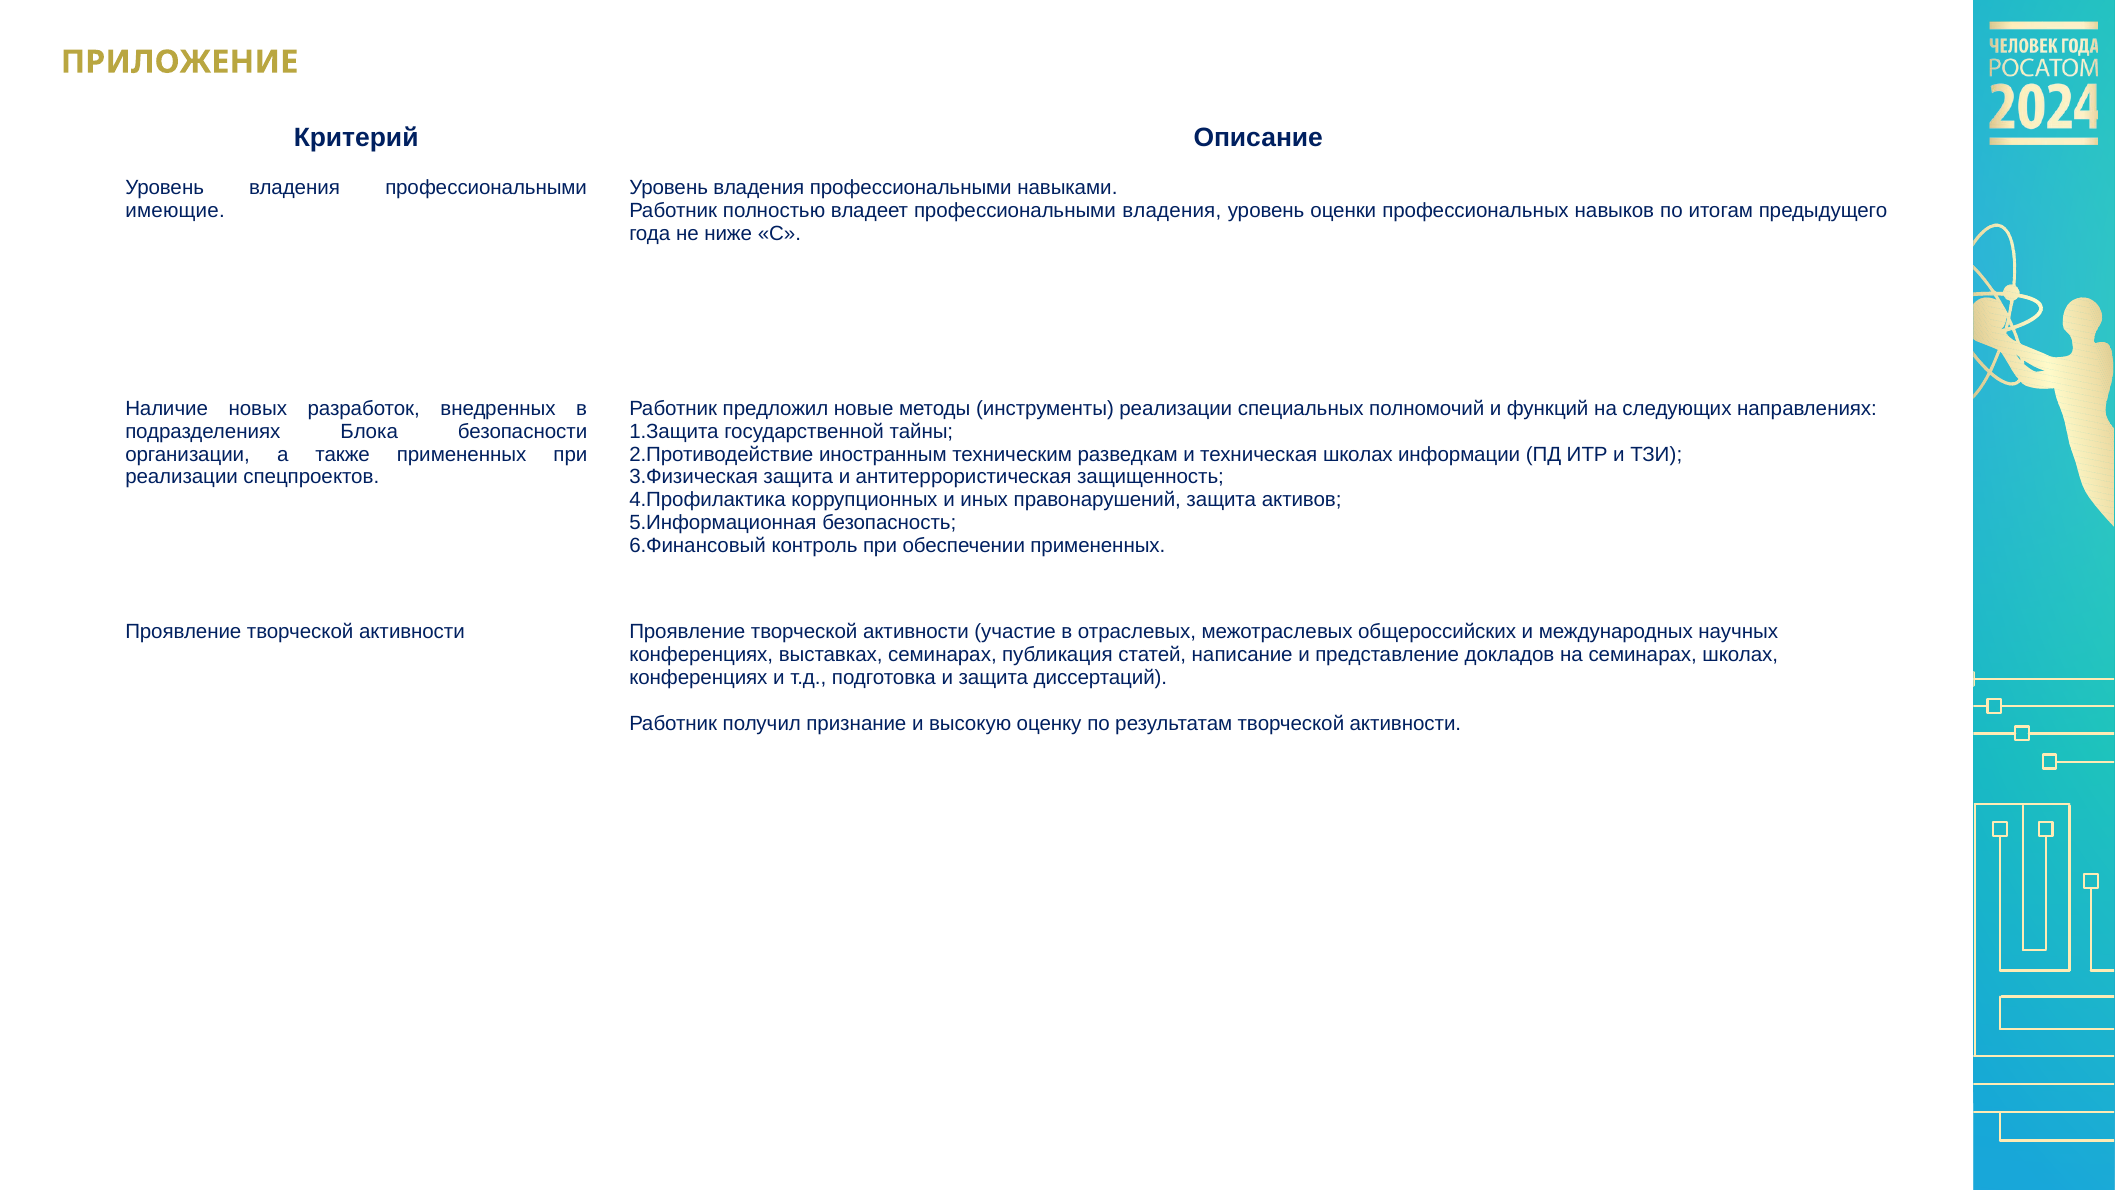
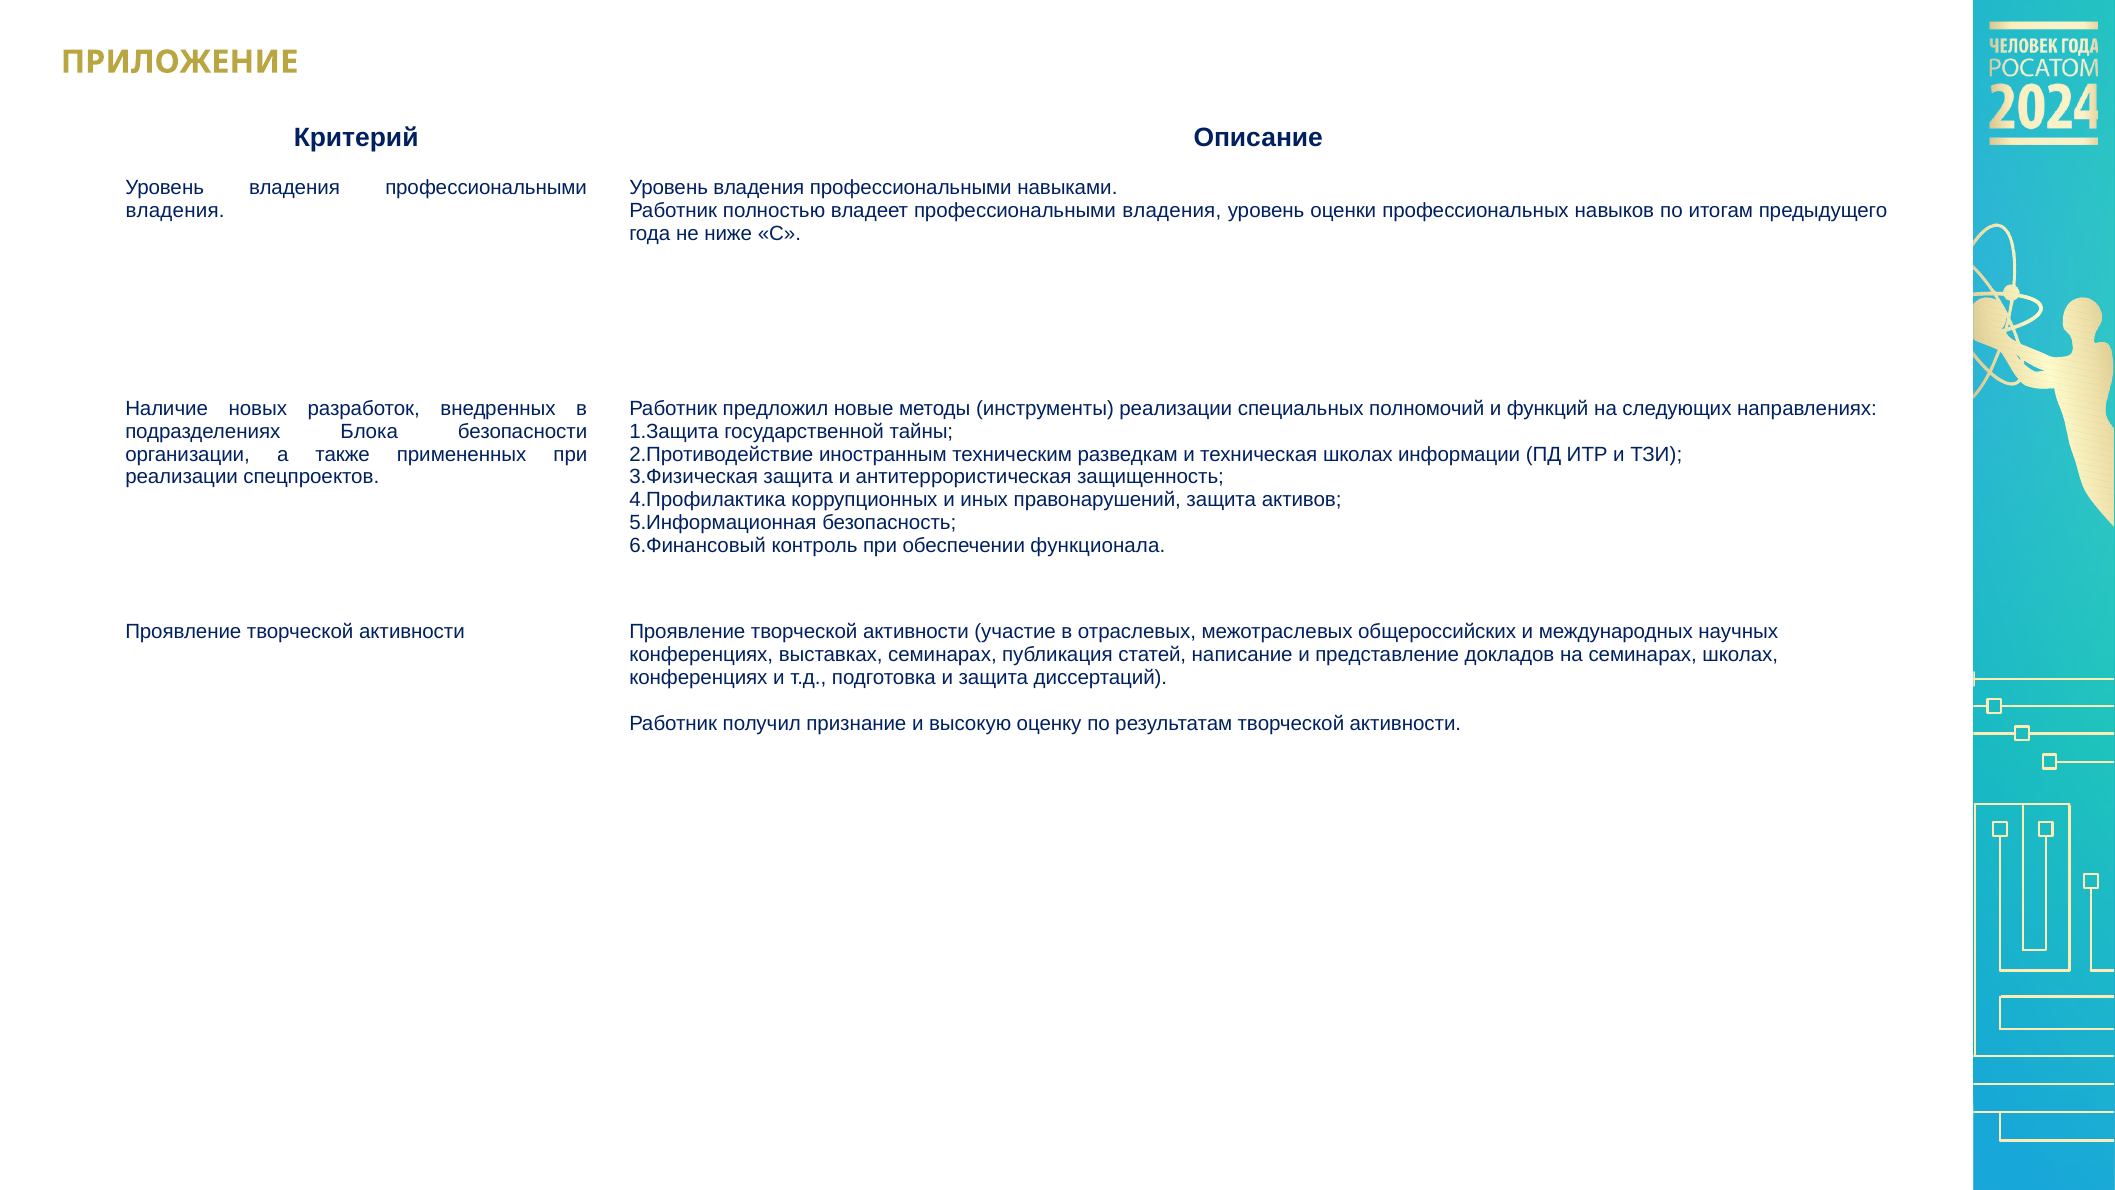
имеющие at (175, 211): имеющие -> владения
обеспечении примененных: примененных -> функционала
